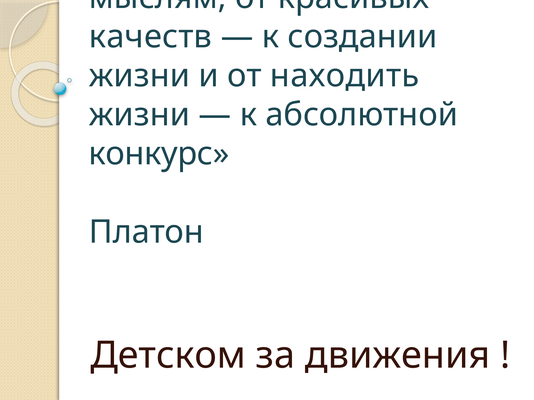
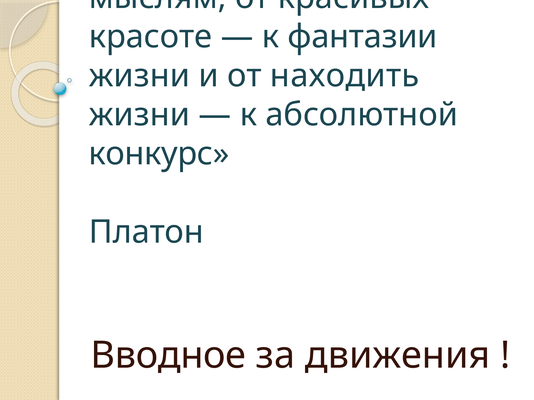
качеств: качеств -> красоте
создании: создании -> фантазии
Детском: Детском -> Вводное
